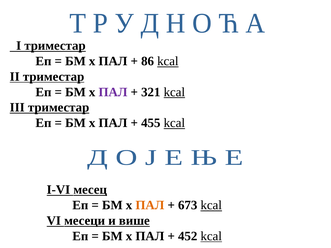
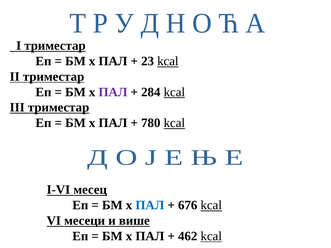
86: 86 -> 23
321: 321 -> 284
455: 455 -> 780
ПАЛ at (150, 205) colour: orange -> blue
673: 673 -> 676
452: 452 -> 462
